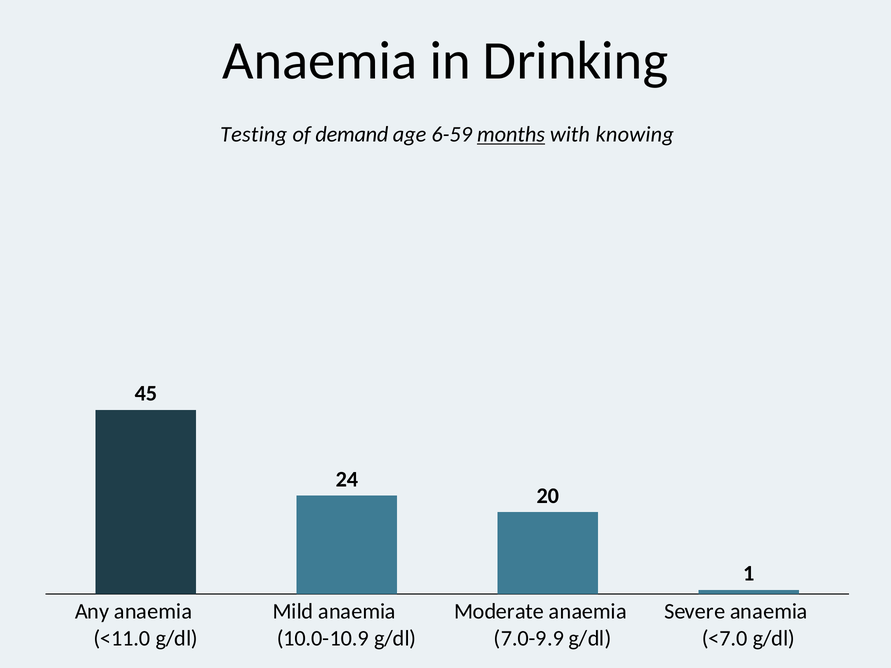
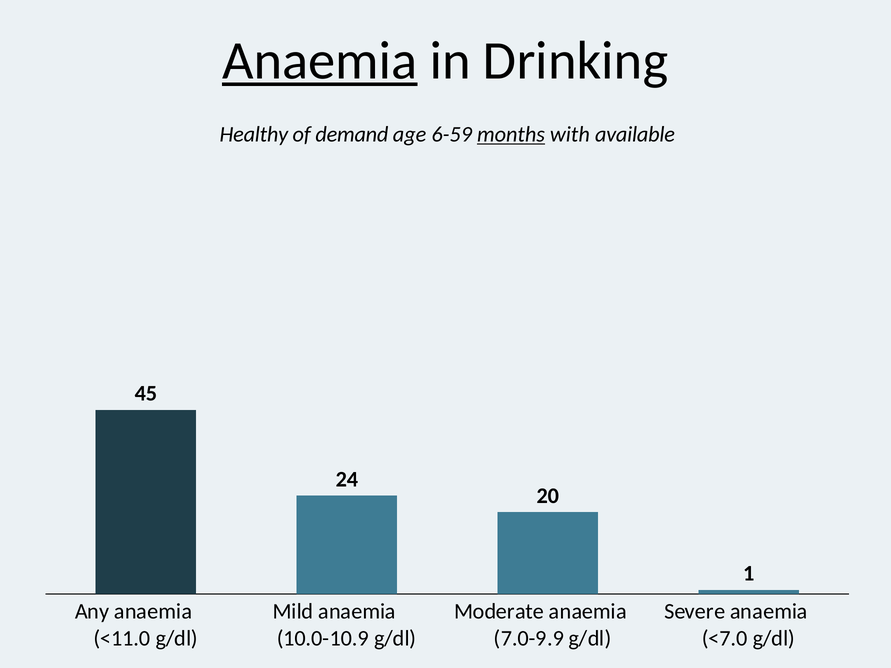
Anaemia at (320, 61) underline: none -> present
Testing: Testing -> Healthy
knowing: knowing -> available
